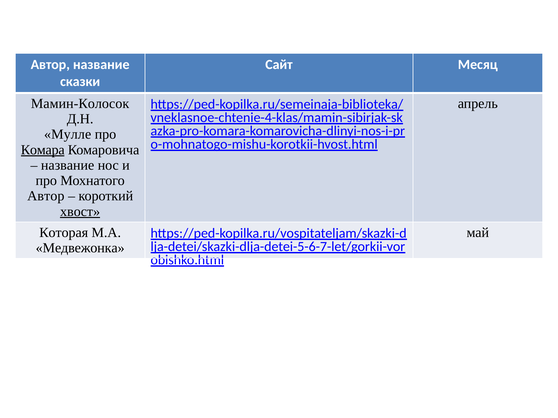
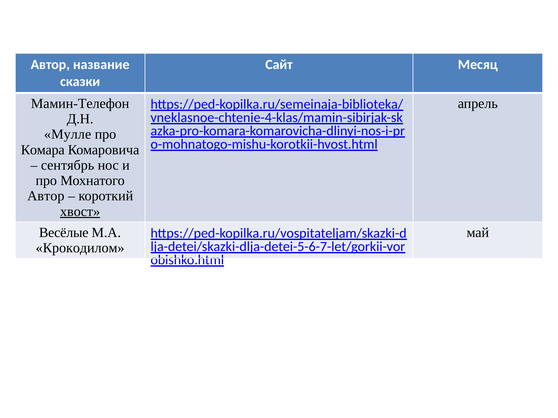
Мамин-Колосок: Мамин-Колосок -> Мамин-Телефон
Комара underline: present -> none
название at (68, 165): название -> сентябрь
Которая: Которая -> Весёлые
Медвежонка: Медвежонка -> Крокодилом
